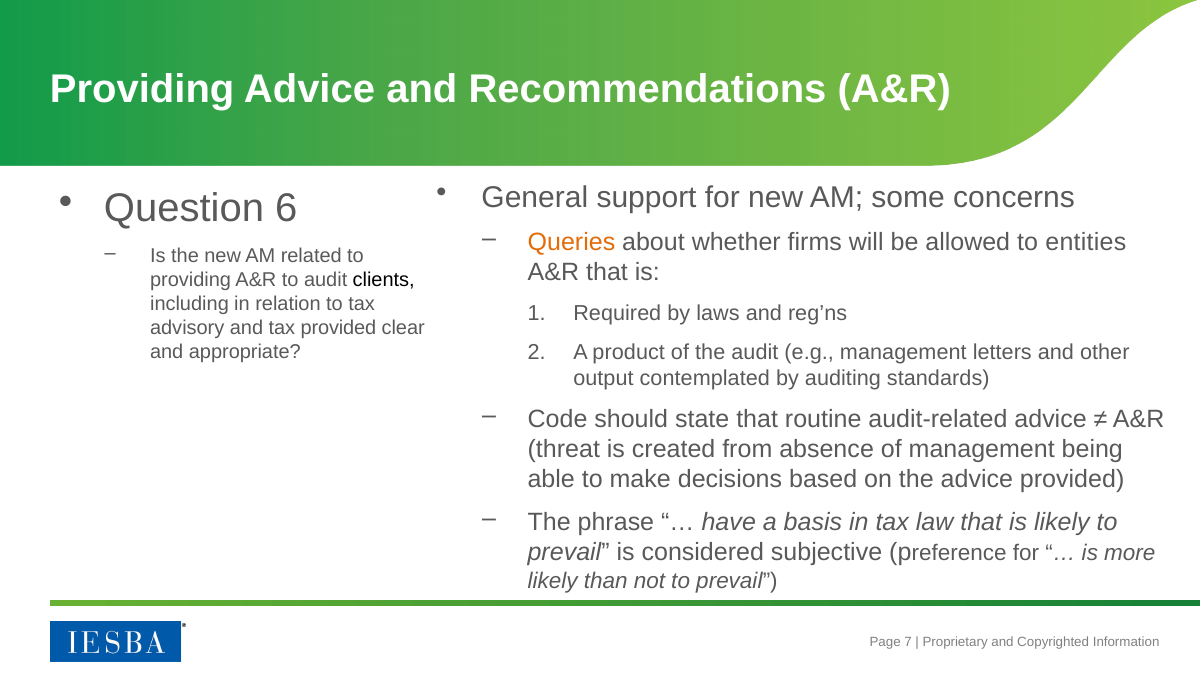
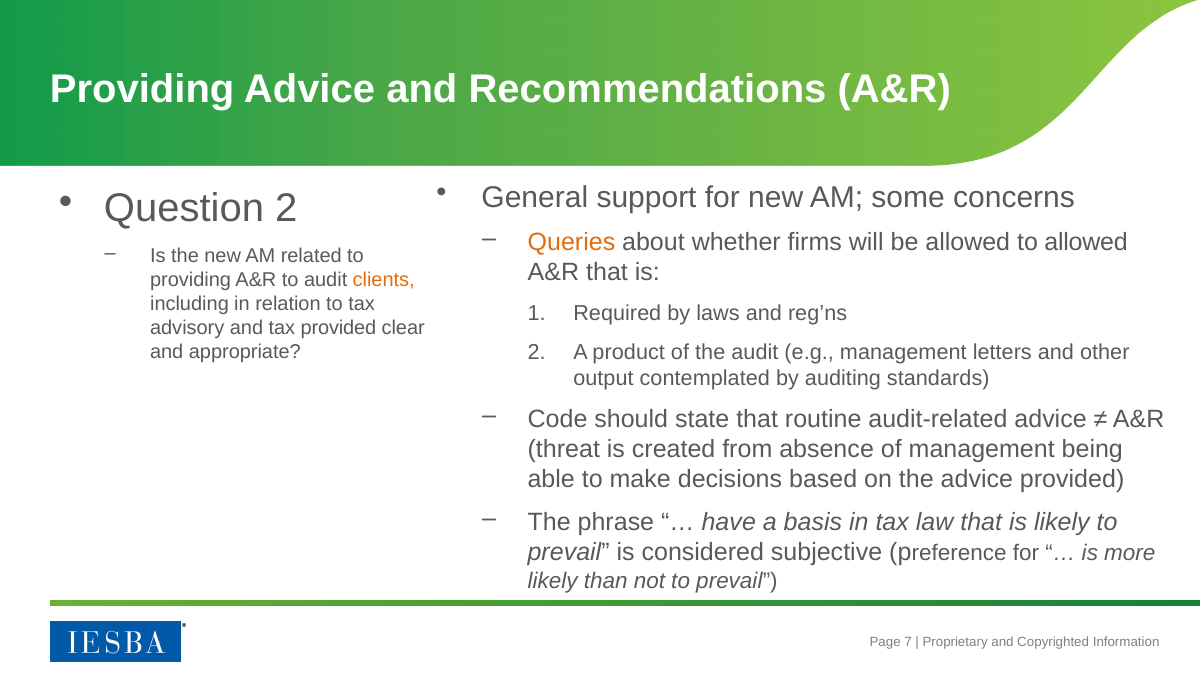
Question 6: 6 -> 2
to entities: entities -> allowed
clients colour: black -> orange
